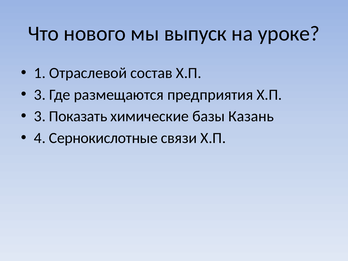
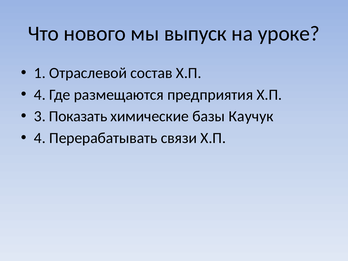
3 at (40, 95): 3 -> 4
Казань: Казань -> Каучук
Сернокислотные: Сернокислотные -> Перерабатывать
